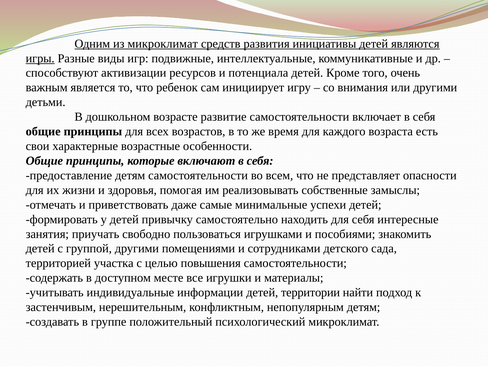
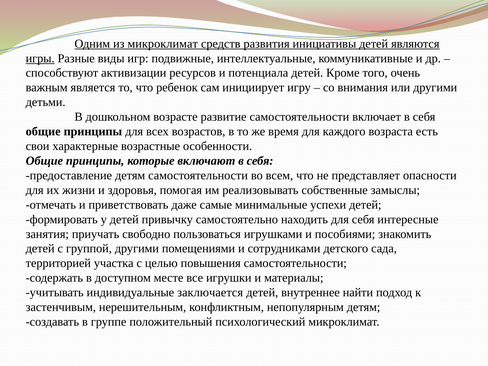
информации: информации -> заключается
территории: территории -> внутреннее
